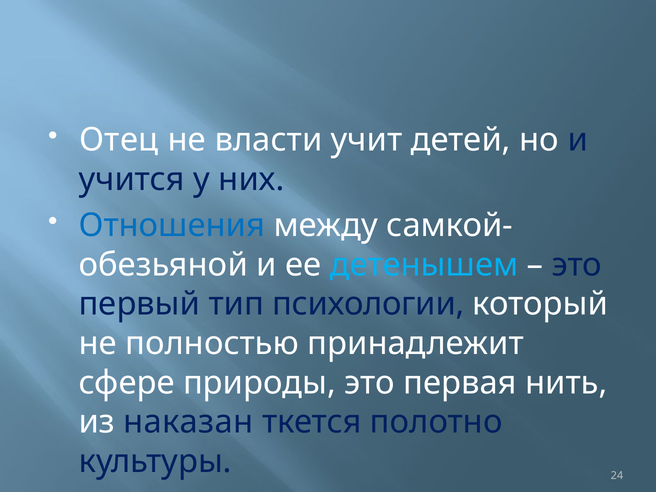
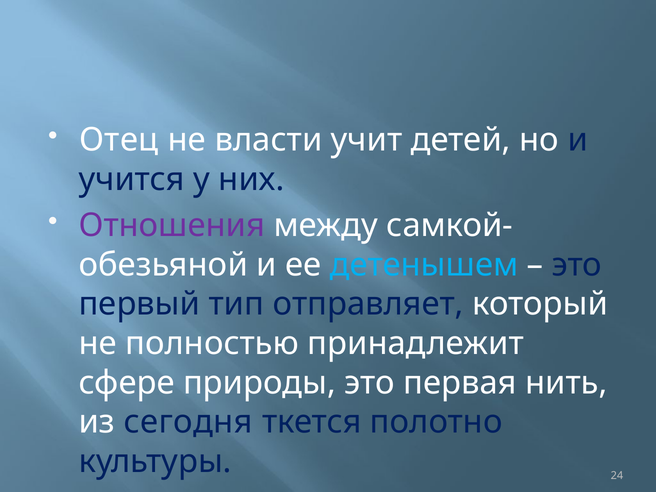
Отношения colour: blue -> purple
психологии: психологии -> отправляет
наказан: наказан -> сегодня
